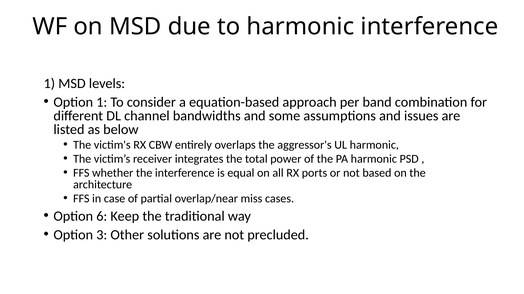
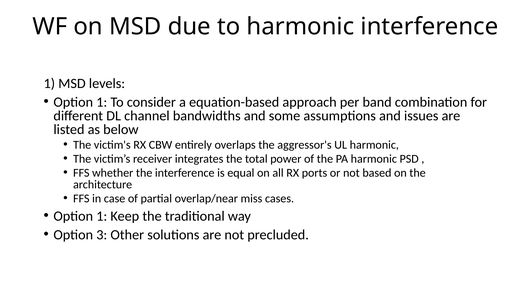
6 at (102, 217): 6 -> 1
